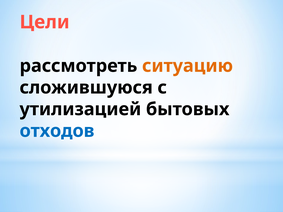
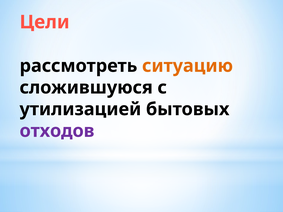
отходов colour: blue -> purple
